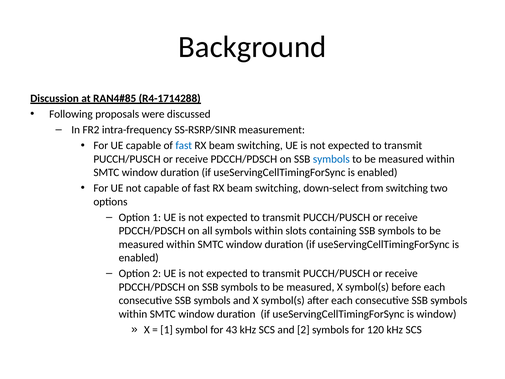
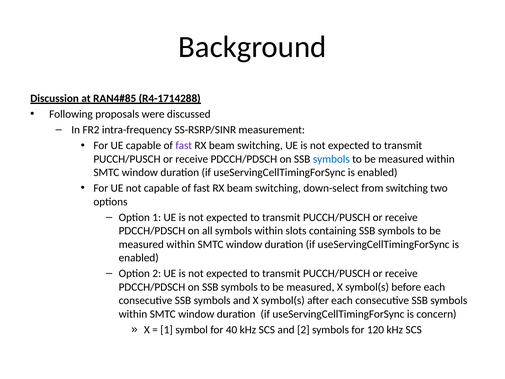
fast at (184, 146) colour: blue -> purple
is window: window -> concern
43: 43 -> 40
